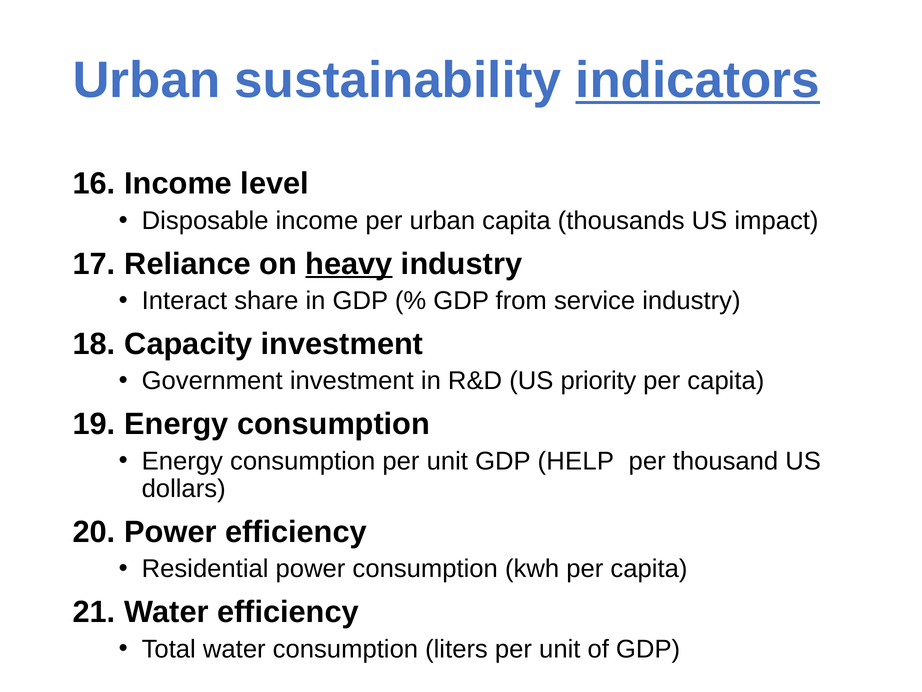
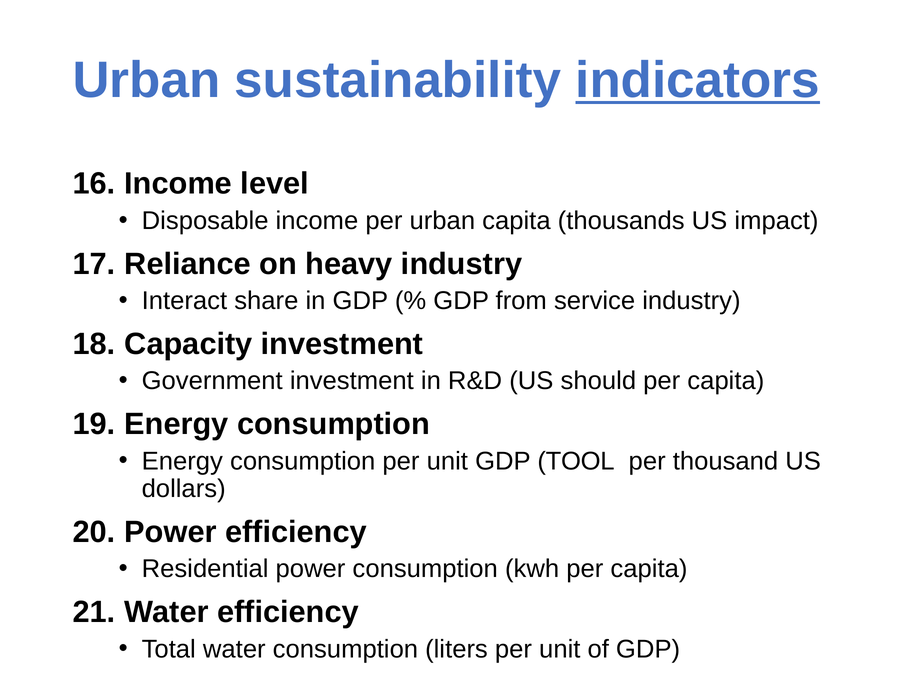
heavy underline: present -> none
priority: priority -> should
HELP: HELP -> TOOL
